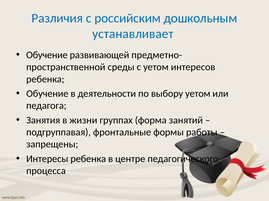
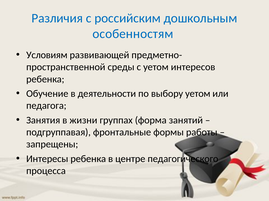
устанавливает: устанавливает -> особенностям
Обучение at (47, 55): Обучение -> Условиям
